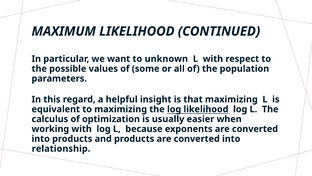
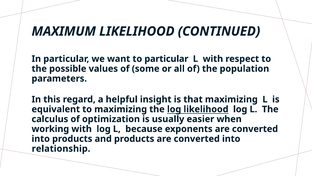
to unknown: unknown -> particular
